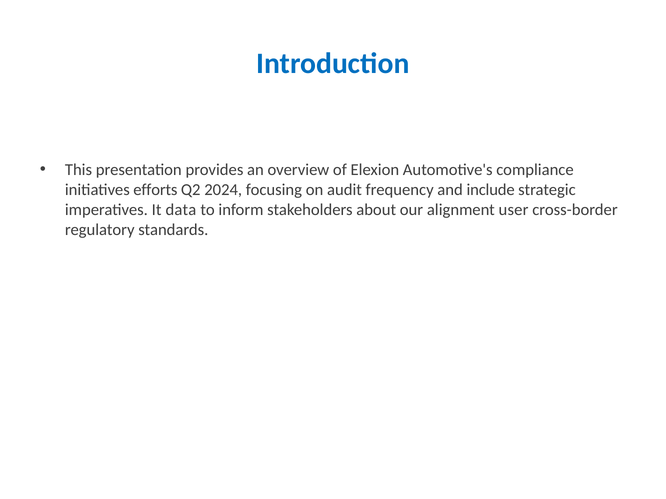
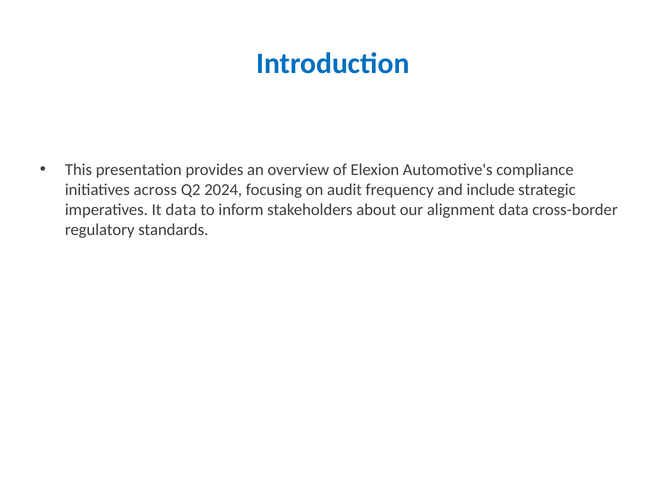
efforts: efforts -> across
alignment user: user -> data
